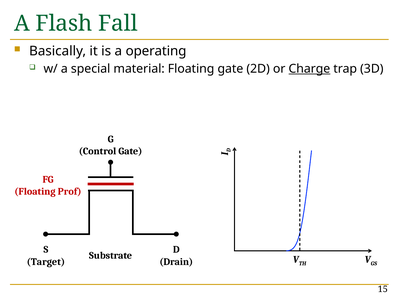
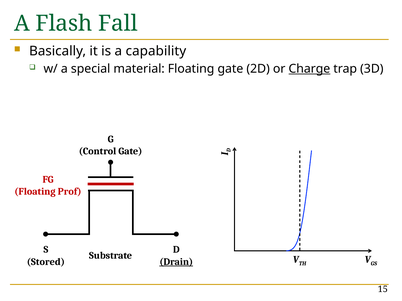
operating: operating -> capability
Target: Target -> Stored
Drain underline: none -> present
